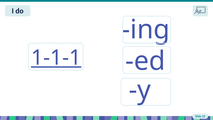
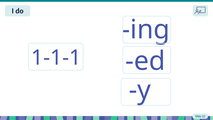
1-1-1 underline: present -> none
